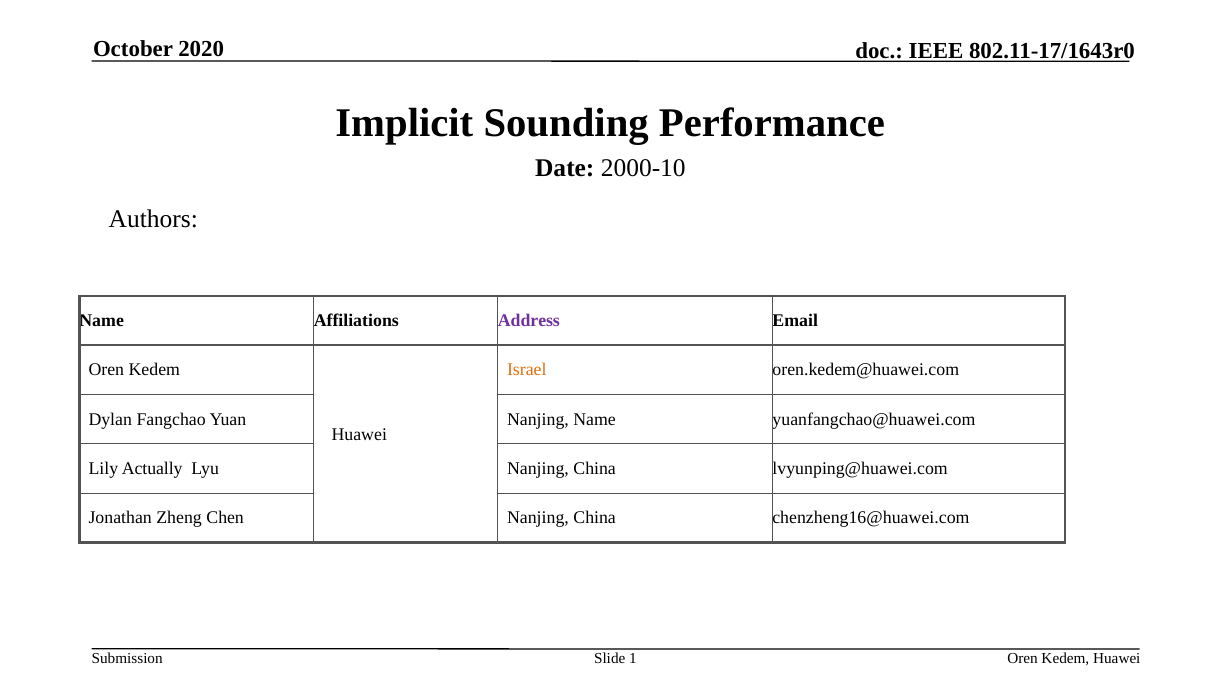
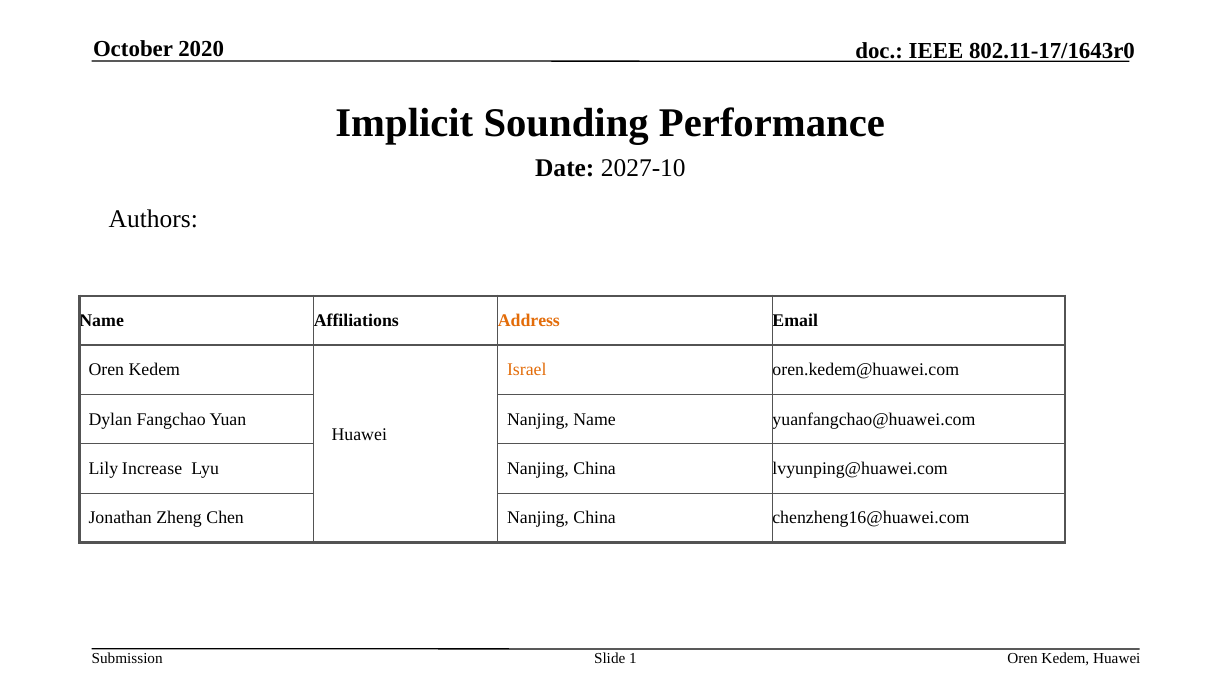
2000-10: 2000-10 -> 2027-10
Address colour: purple -> orange
Actually: Actually -> Increase
